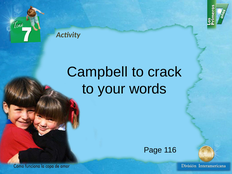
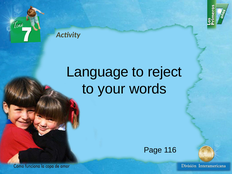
Campbell: Campbell -> Language
crack: crack -> reject
